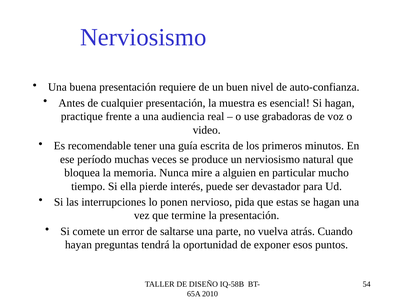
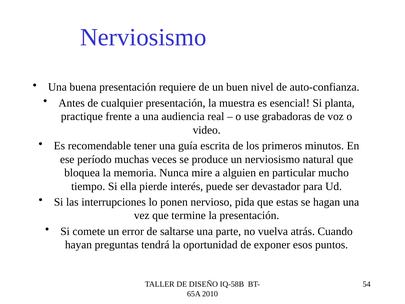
Si hagan: hagan -> planta
